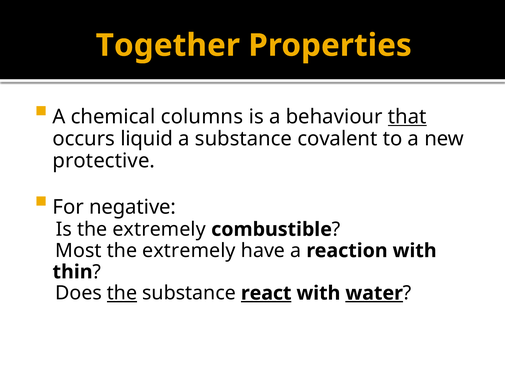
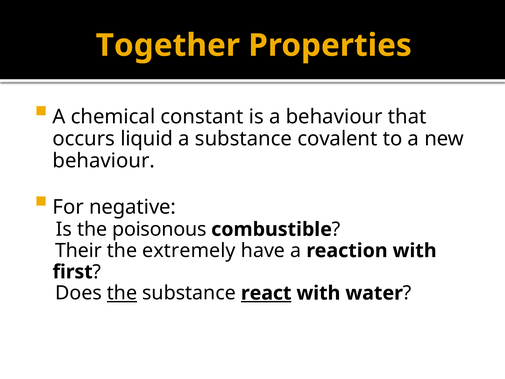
columns: columns -> constant
that underline: present -> none
protective at (104, 161): protective -> behaviour
Is the extremely: extremely -> poisonous
Most: Most -> Their
thin: thin -> first
water underline: present -> none
